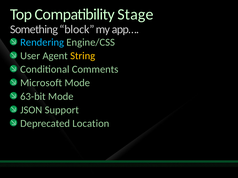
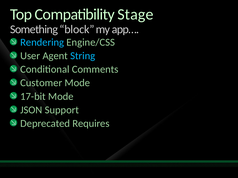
String colour: yellow -> light blue
Microsoft: Microsoft -> Customer
63-bit: 63-bit -> 17-bit
Location: Location -> Requires
